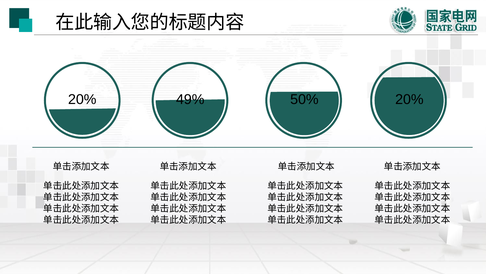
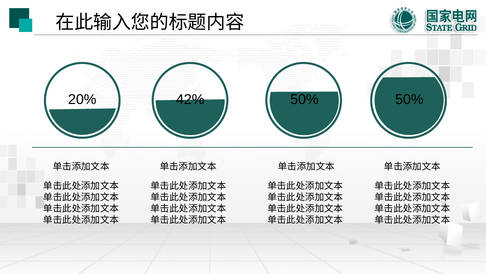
49%: 49% -> 42%
50% 20%: 20% -> 50%
